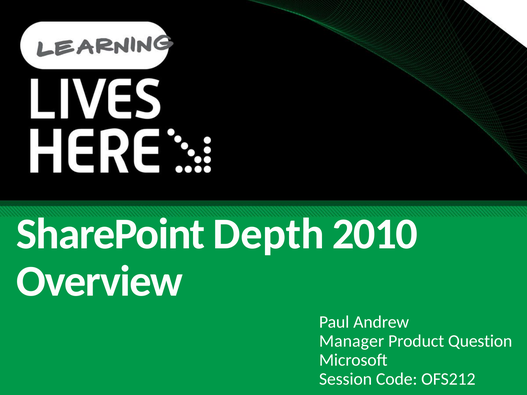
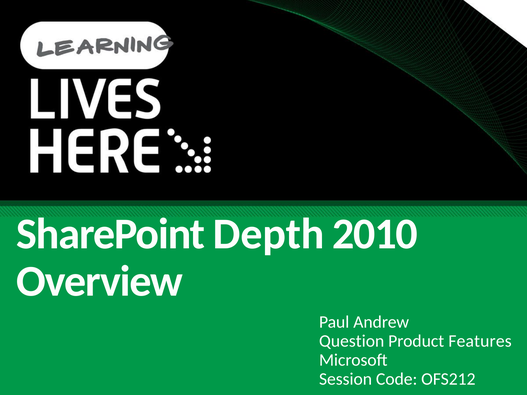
Manager: Manager -> Question
Question: Question -> Features
